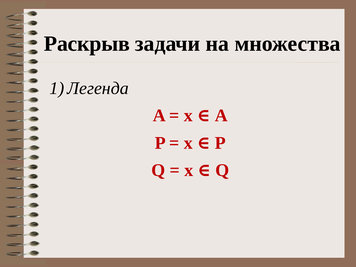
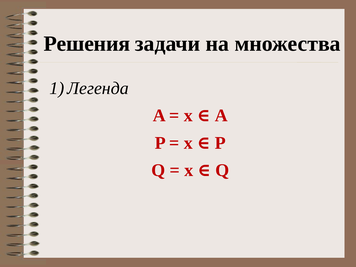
Раскрыв: Раскрыв -> Решения
